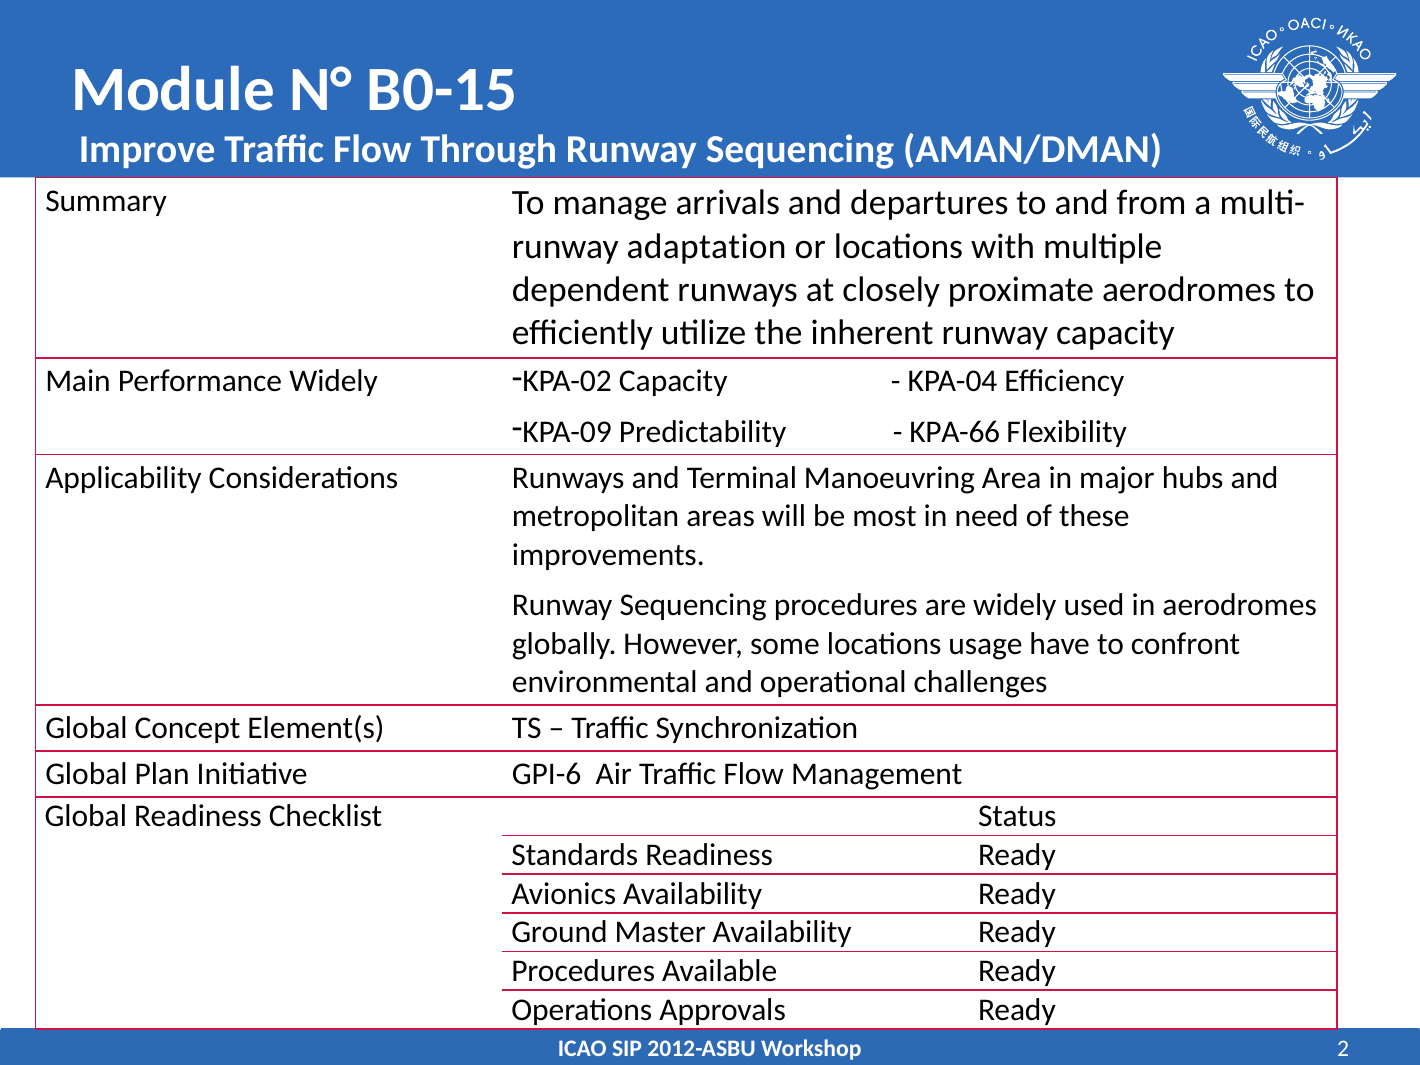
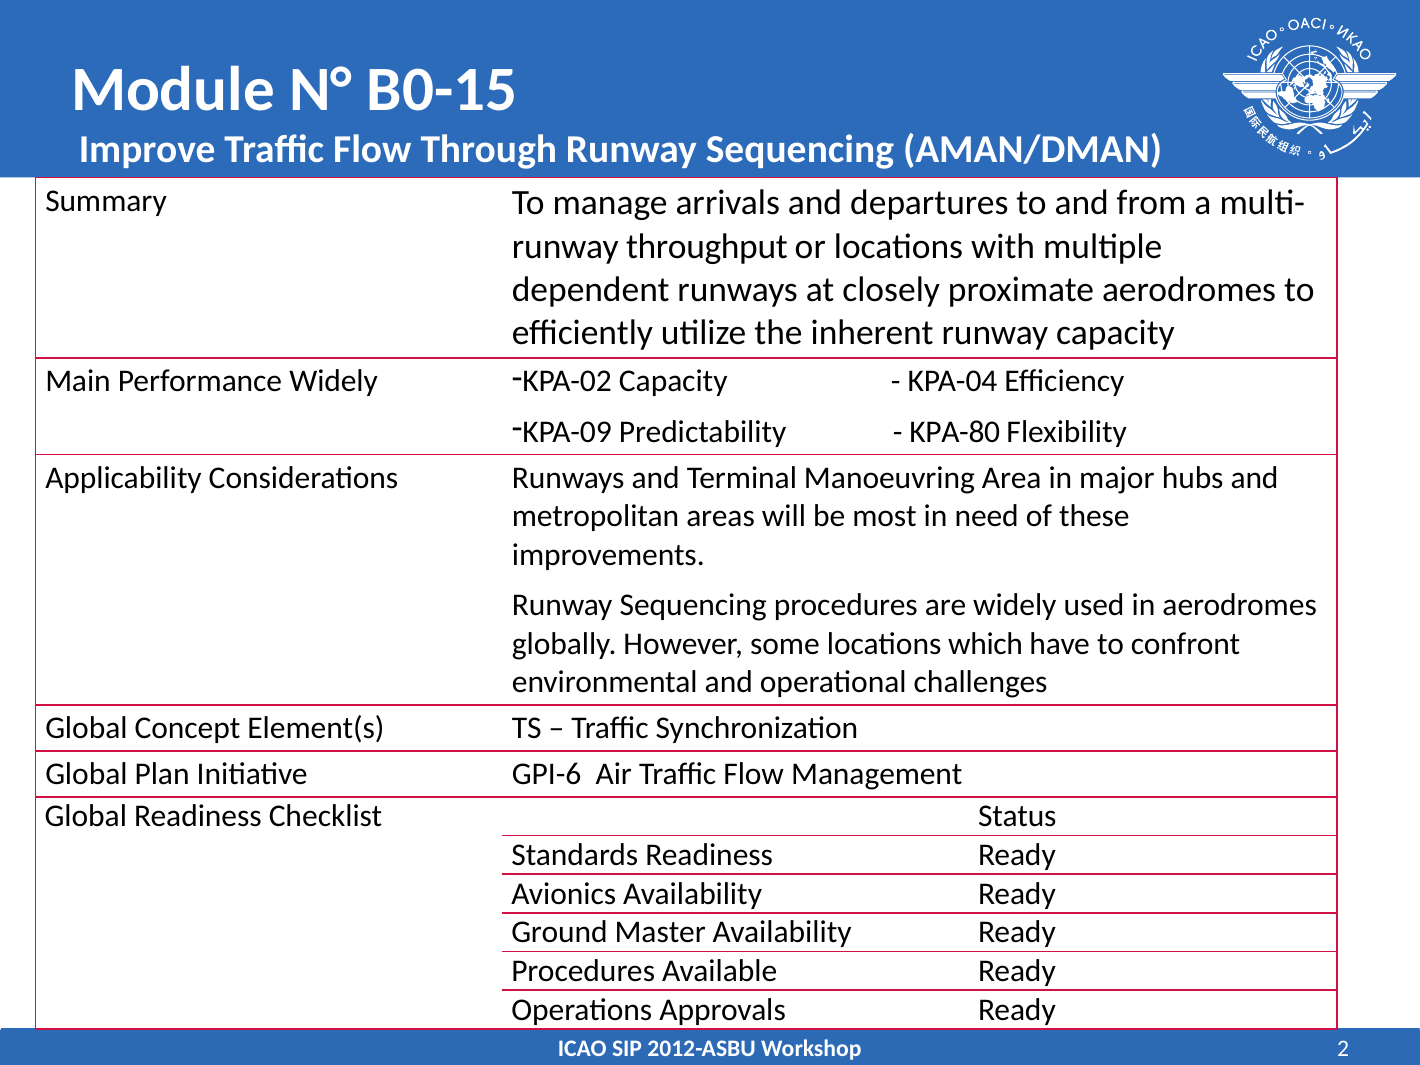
adaptation: adaptation -> throughput
KPA-66: KPA-66 -> KPA-80
usage: usage -> which
